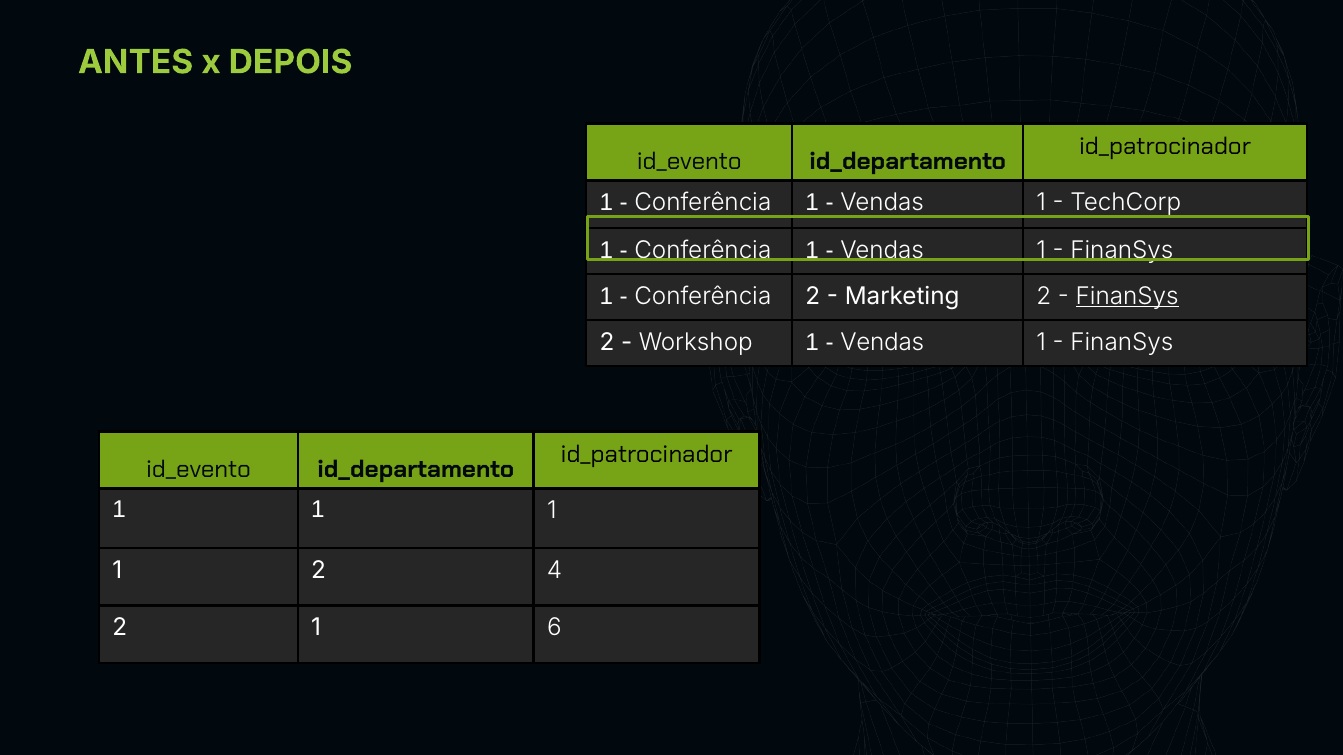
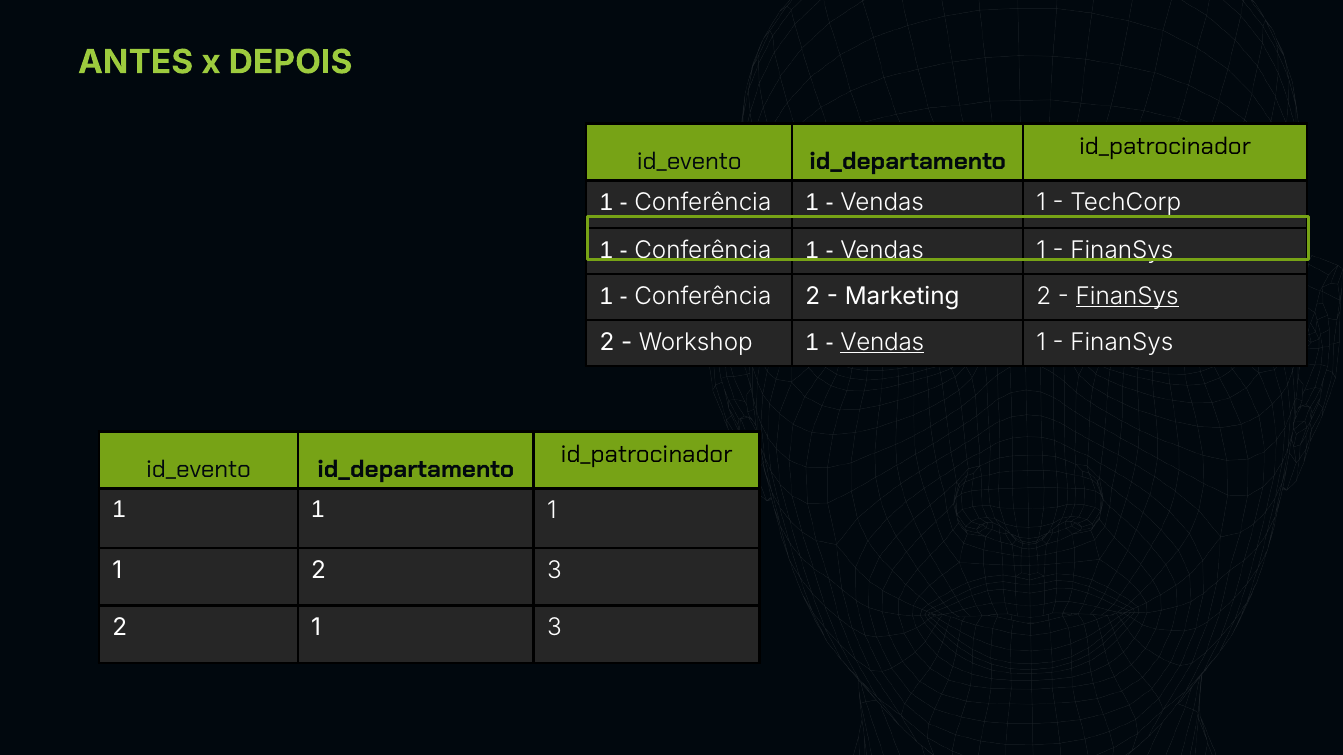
Vendas at (882, 342) underline: none -> present
2 4: 4 -> 3
1 6: 6 -> 3
